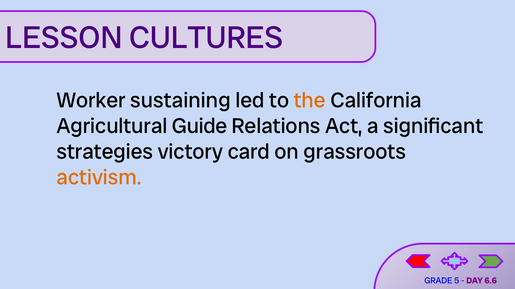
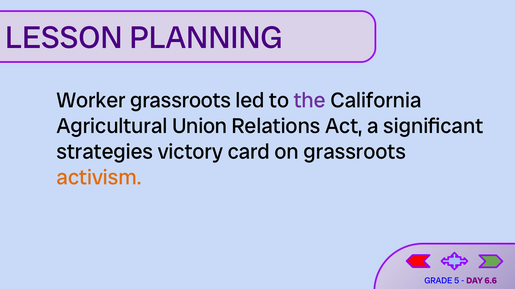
CULTURES: CULTURES -> PLANNING
Worker sustaining: sustaining -> grassroots
the colour: orange -> purple
Guide: Guide -> Union
